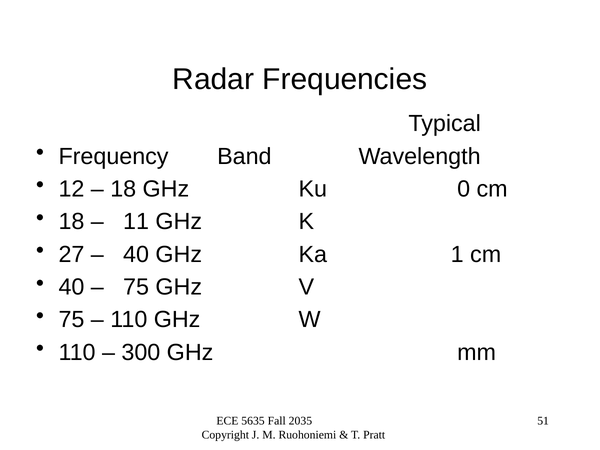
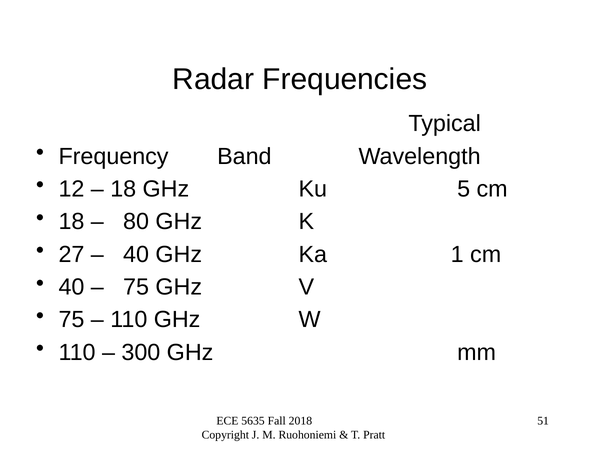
0: 0 -> 5
11: 11 -> 80
2035: 2035 -> 2018
